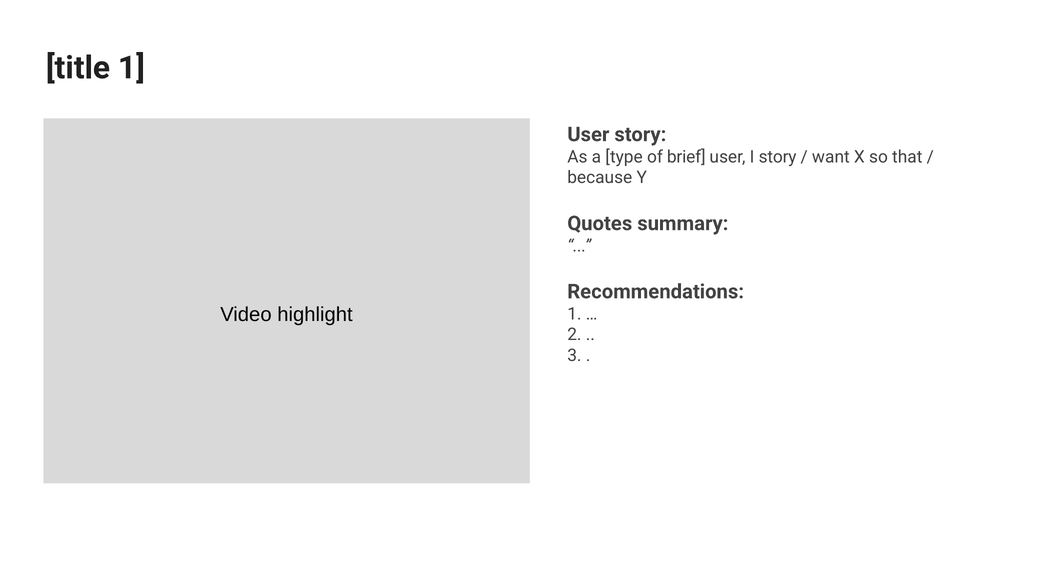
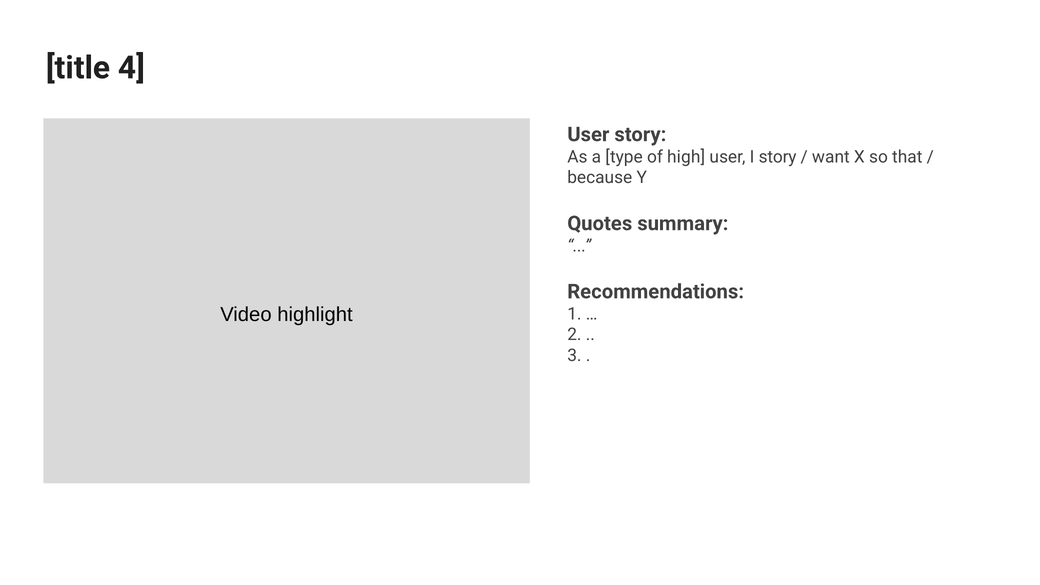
title 1: 1 -> 4
brief: brief -> high
